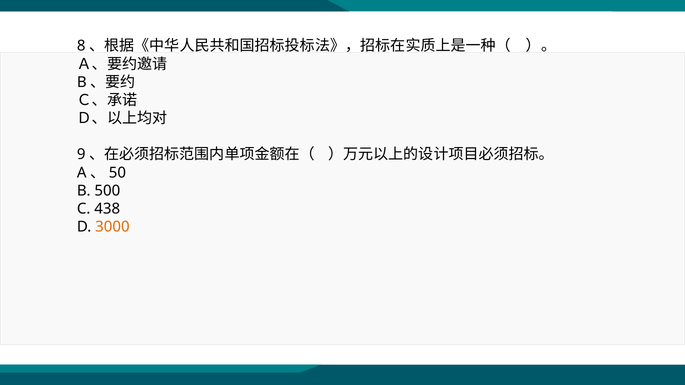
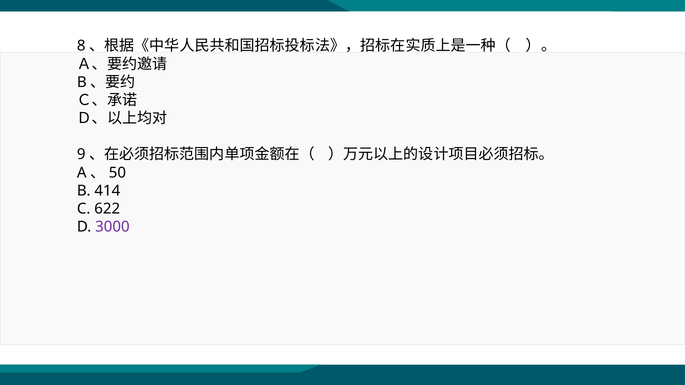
500: 500 -> 414
438: 438 -> 622
3000 colour: orange -> purple
